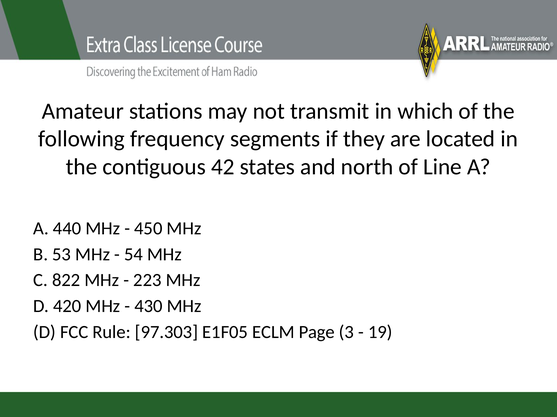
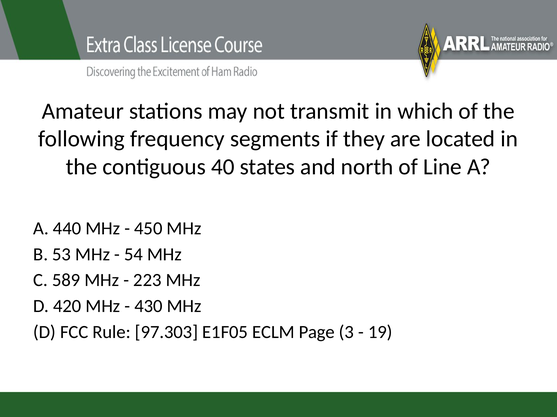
42: 42 -> 40
822: 822 -> 589
